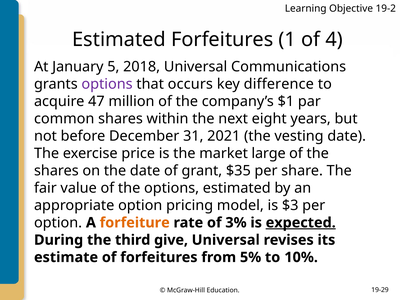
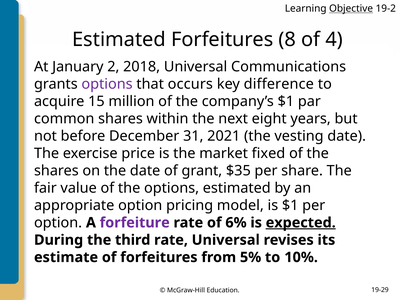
Objective underline: none -> present
1: 1 -> 8
5: 5 -> 2
47: 47 -> 15
large: large -> fixed
is $3: $3 -> $1
forfeiture colour: orange -> purple
3%: 3% -> 6%
third give: give -> rate
